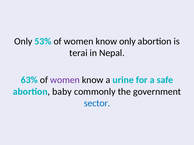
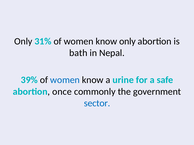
53%: 53% -> 31%
terai: terai -> bath
63%: 63% -> 39%
women at (65, 80) colour: purple -> blue
baby: baby -> once
